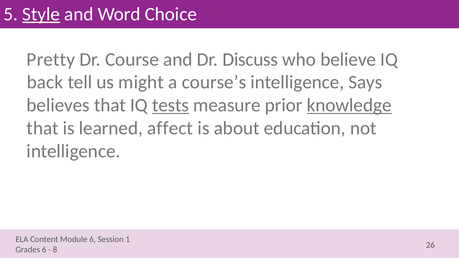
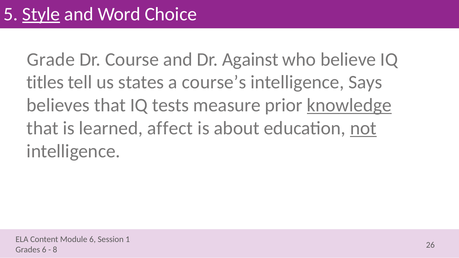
Pretty: Pretty -> Grade
Discuss: Discuss -> Against
back: back -> titles
might: might -> states
tests underline: present -> none
not underline: none -> present
